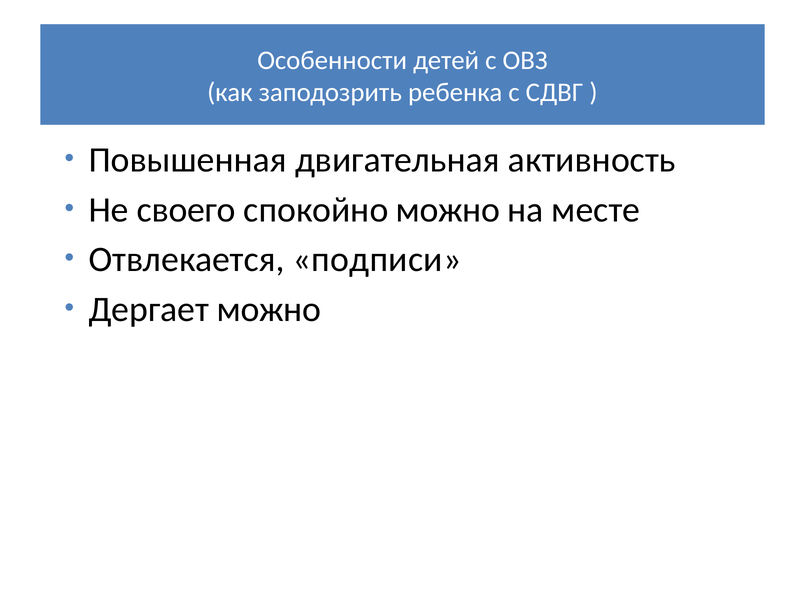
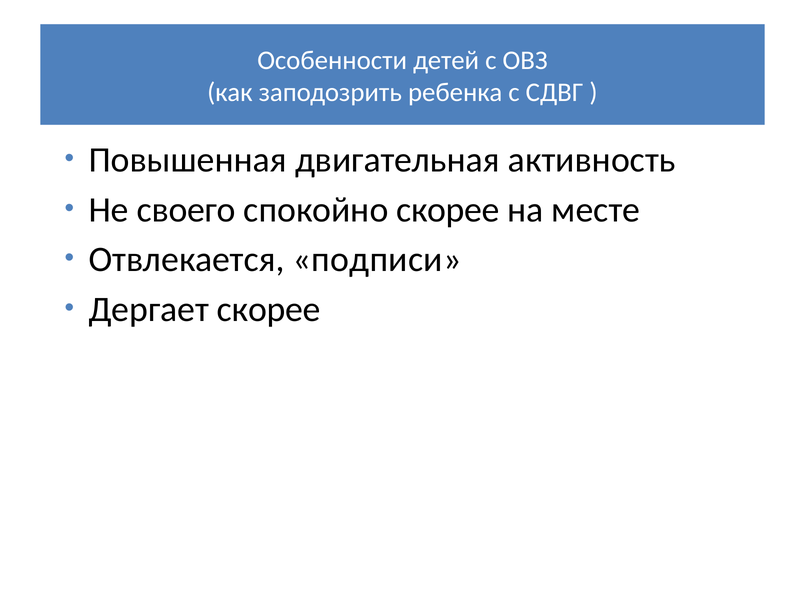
спокойно можно: можно -> скорее
Дергает можно: можно -> скорее
